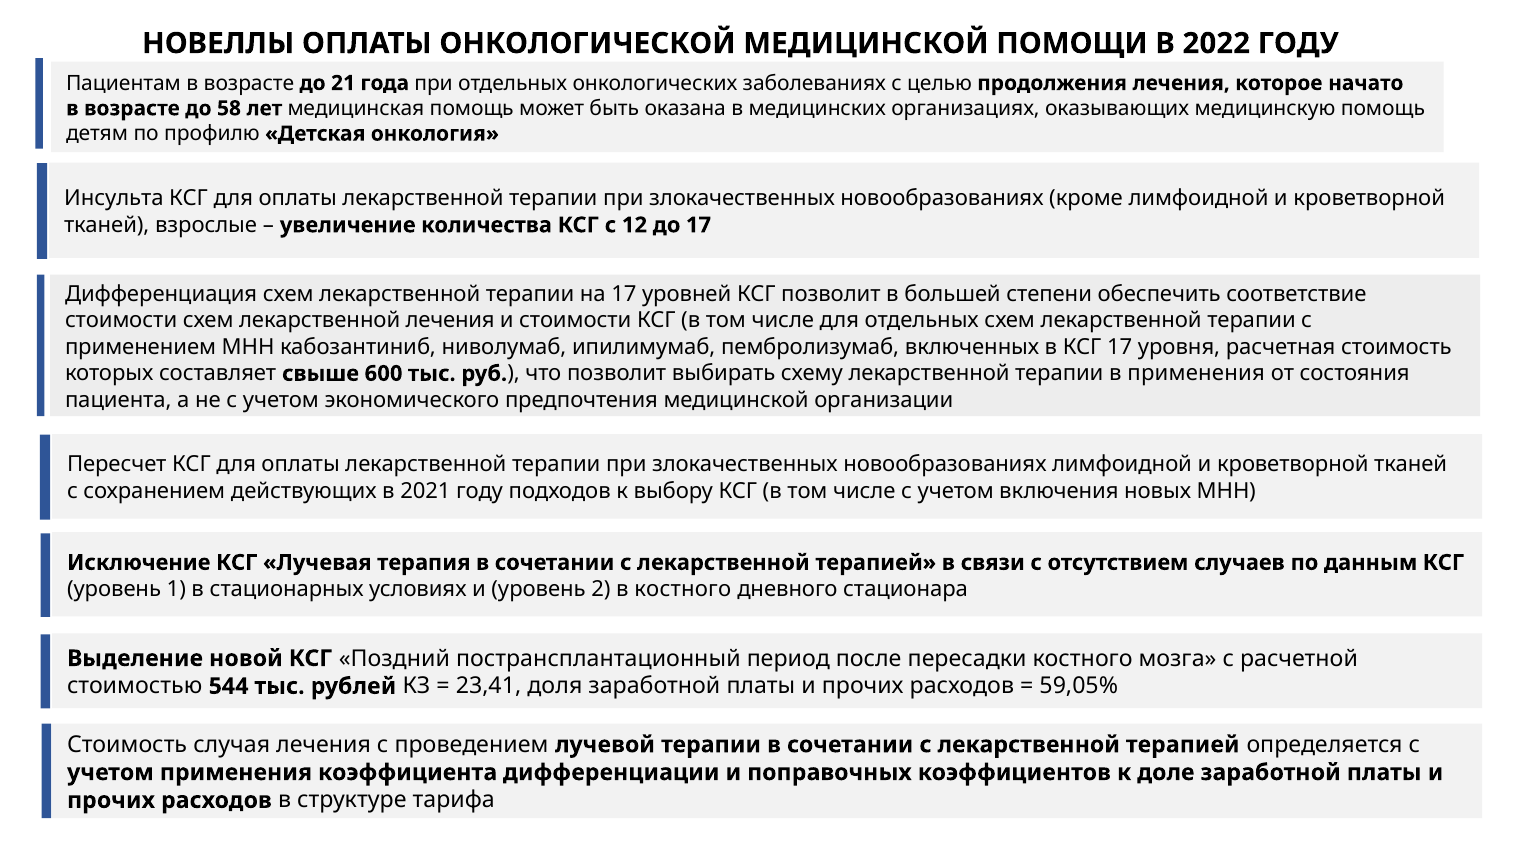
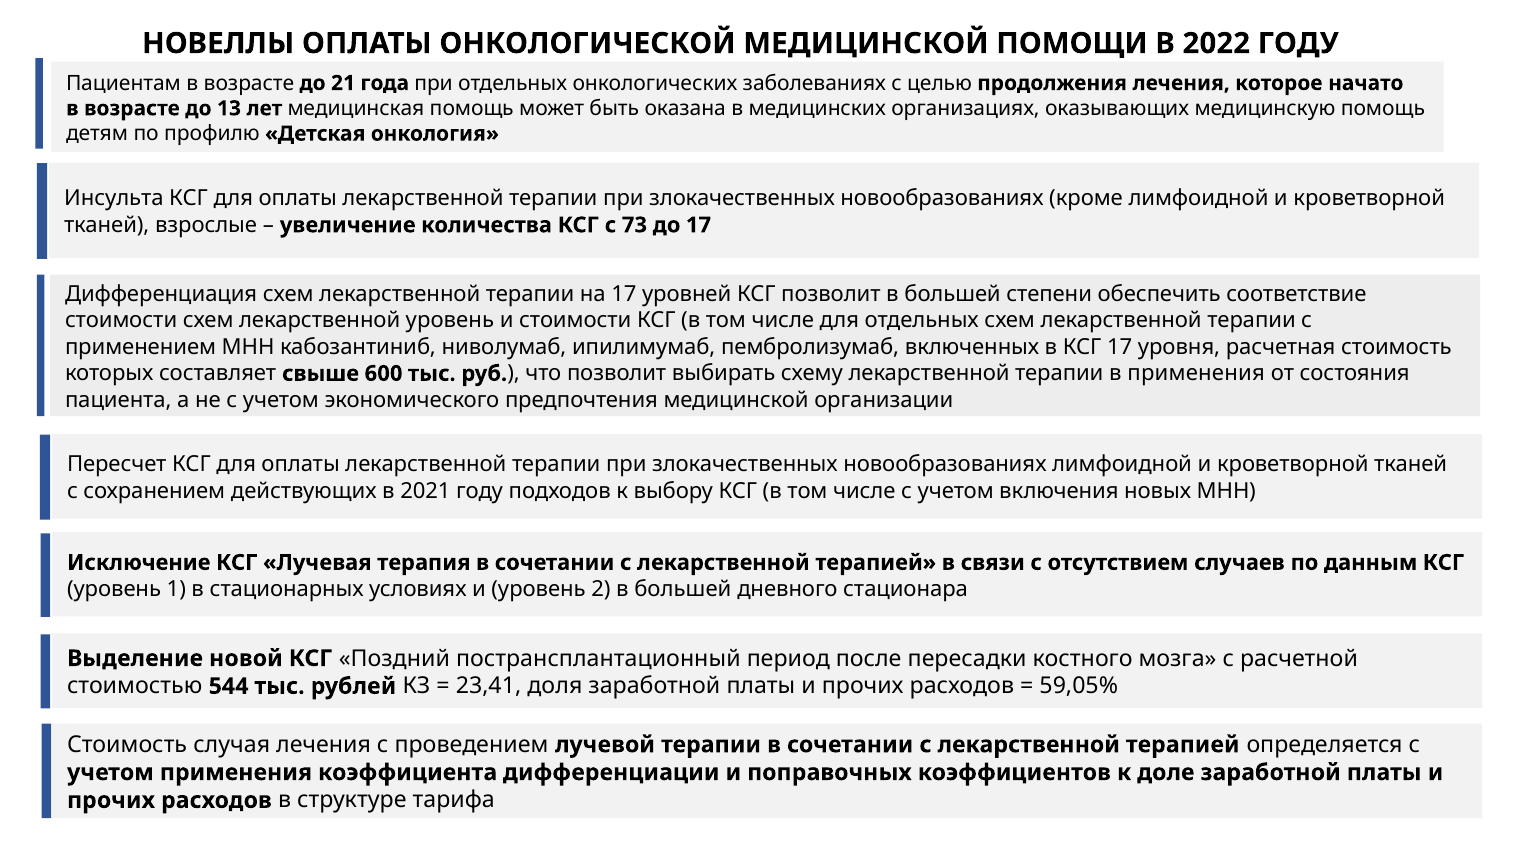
58: 58 -> 13
12: 12 -> 73
лекарственной лечения: лечения -> уровень
2 в костного: костного -> большей
